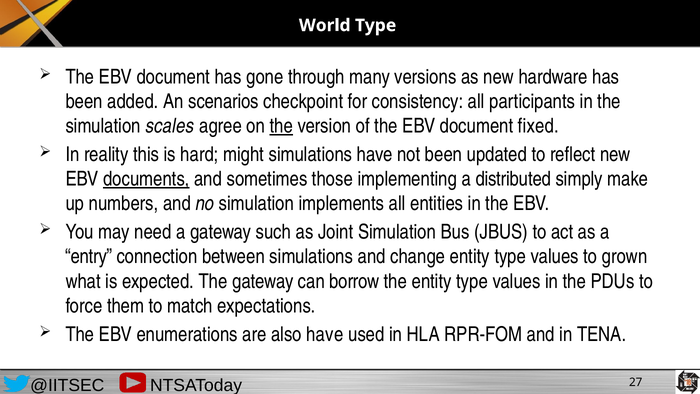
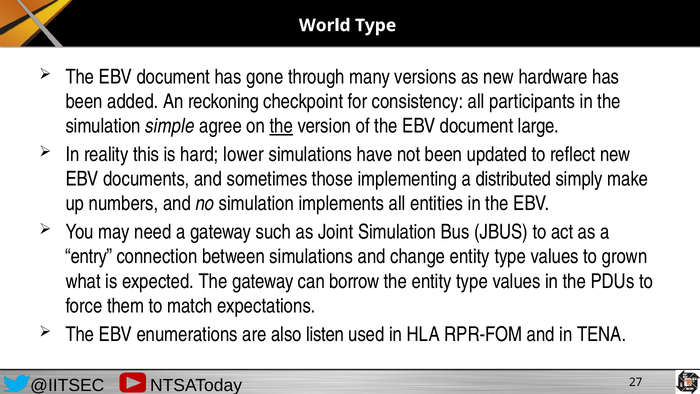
scenarios: scenarios -> reckoning
scales: scales -> simple
fixed: fixed -> large
might: might -> lower
documents underline: present -> none
also have: have -> listen
